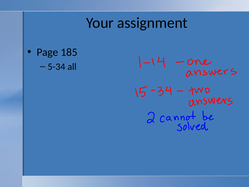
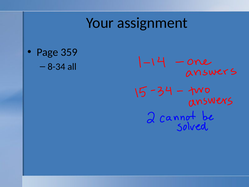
185: 185 -> 359
5-34: 5-34 -> 8-34
